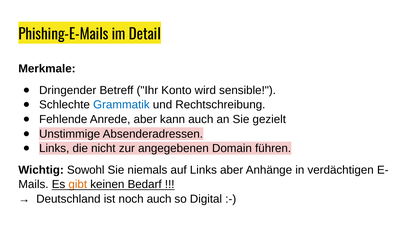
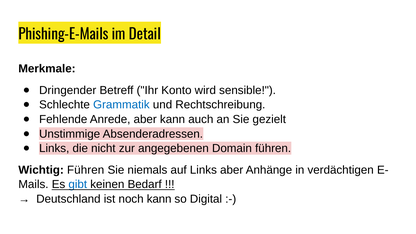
Wichtig Sowohl: Sowohl -> Führen
gibt colour: orange -> blue
noch auch: auch -> kann
